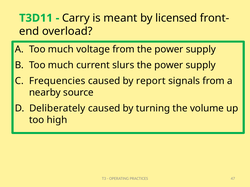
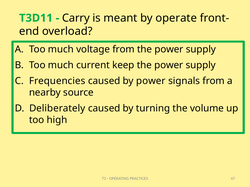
licensed: licensed -> operate
slurs: slurs -> keep
by report: report -> power
